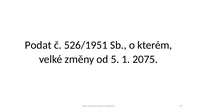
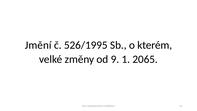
Podat: Podat -> Jmění
526/1951: 526/1951 -> 526/1995
5: 5 -> 9
2075: 2075 -> 2065
